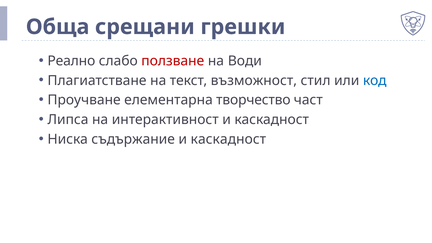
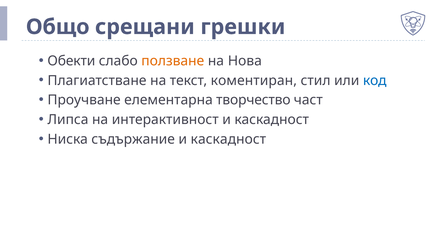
Обща: Обща -> Общо
Реално: Реално -> Обекти
ползване colour: red -> orange
Води: Води -> Нова
възможност: възможност -> коментиран
